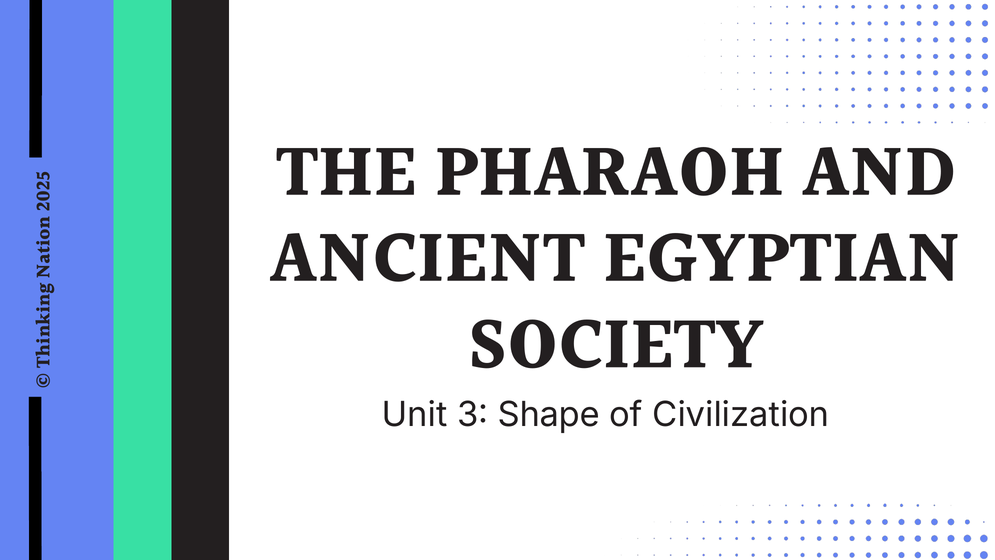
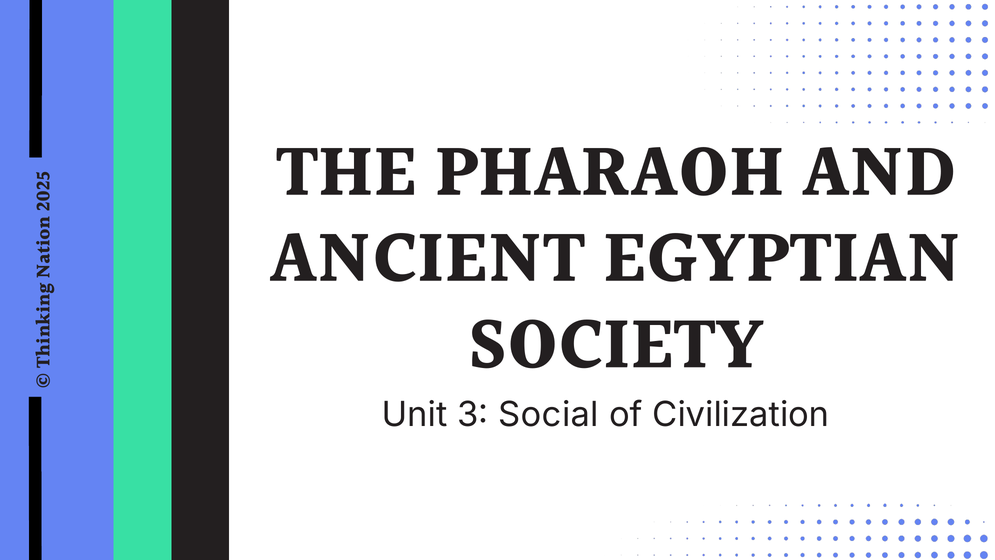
Shape: Shape -> Social
